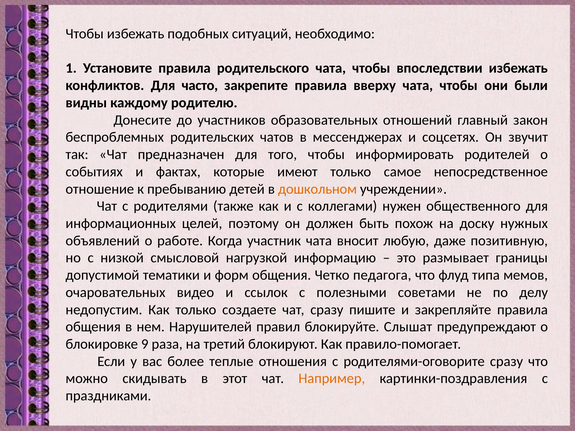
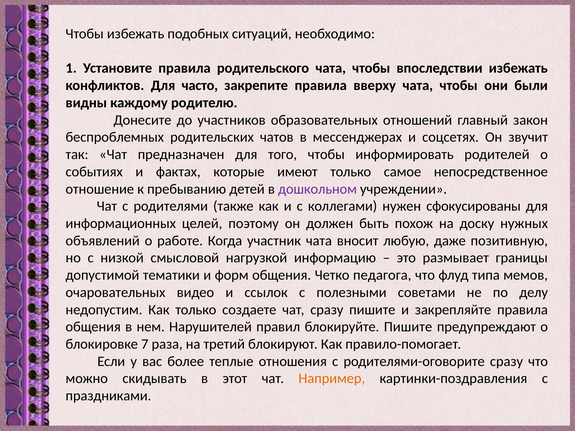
дошкольном colour: orange -> purple
общественного: общественного -> сфокусированы
блокируйте Слышат: Слышат -> Пишите
9: 9 -> 7
